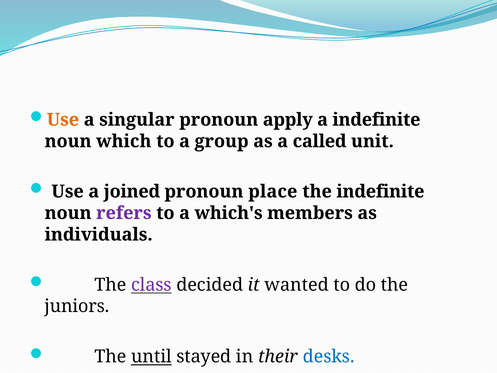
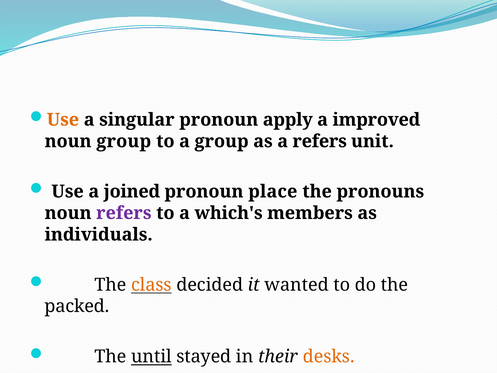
a indefinite: indefinite -> improved
noun which: which -> group
a called: called -> refers
the indefinite: indefinite -> pronouns
class colour: purple -> orange
juniors: juniors -> packed
desks colour: blue -> orange
